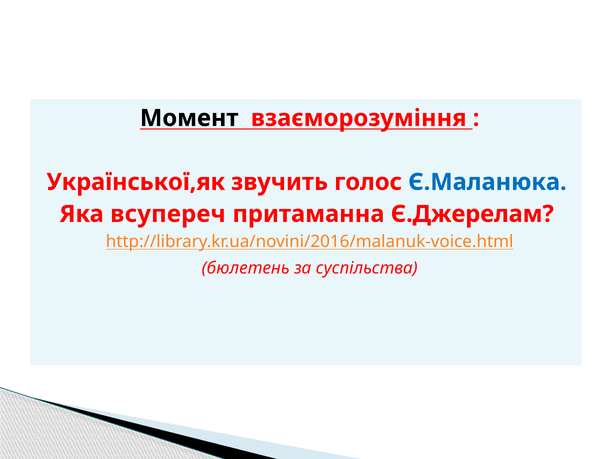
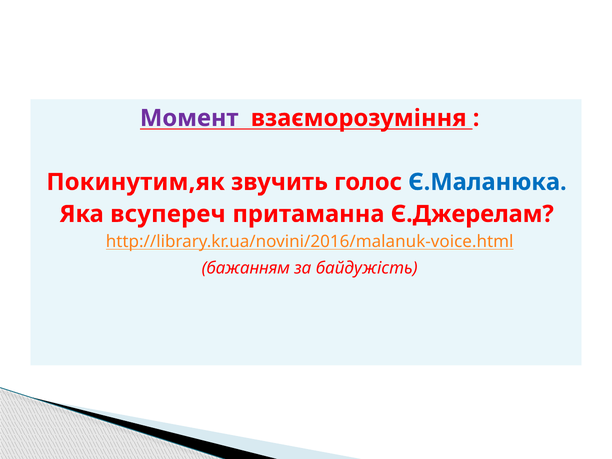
Момент colour: black -> purple
Української,як: Української,як -> Покинутим,як
бюлетень: бюлетень -> бажанням
суспільства: суспільства -> байдужість
